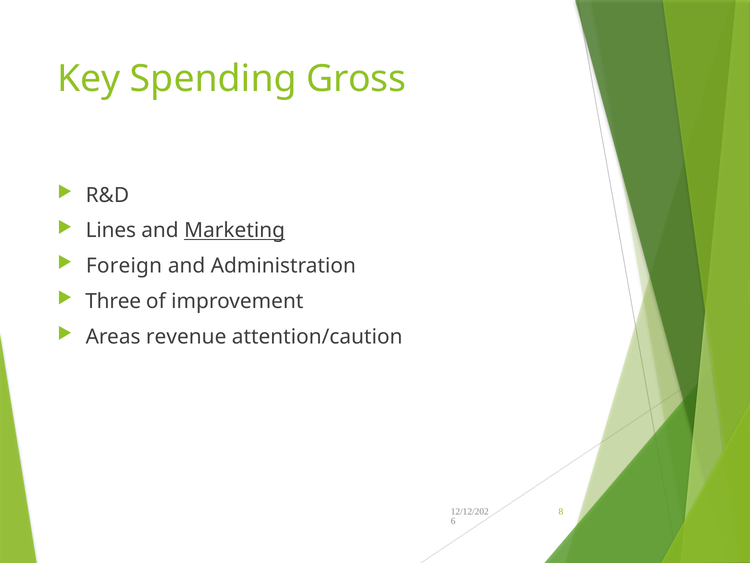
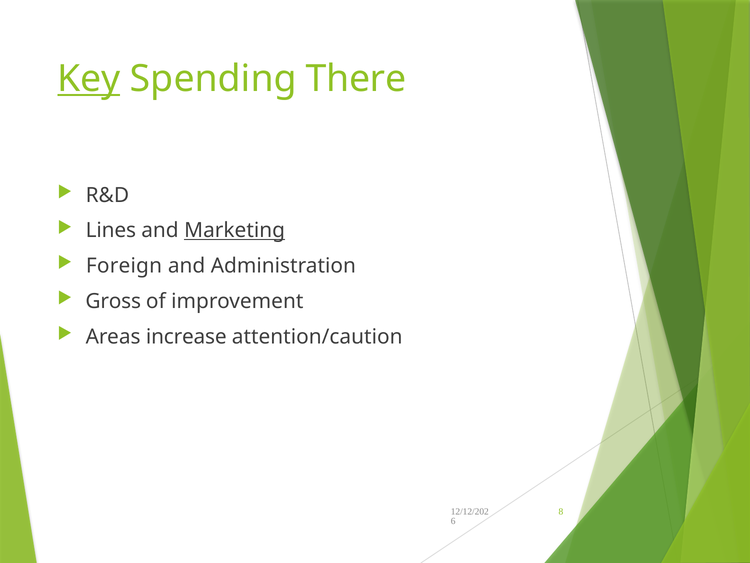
Key underline: none -> present
Gross: Gross -> There
Three: Three -> Gross
revenue: revenue -> increase
